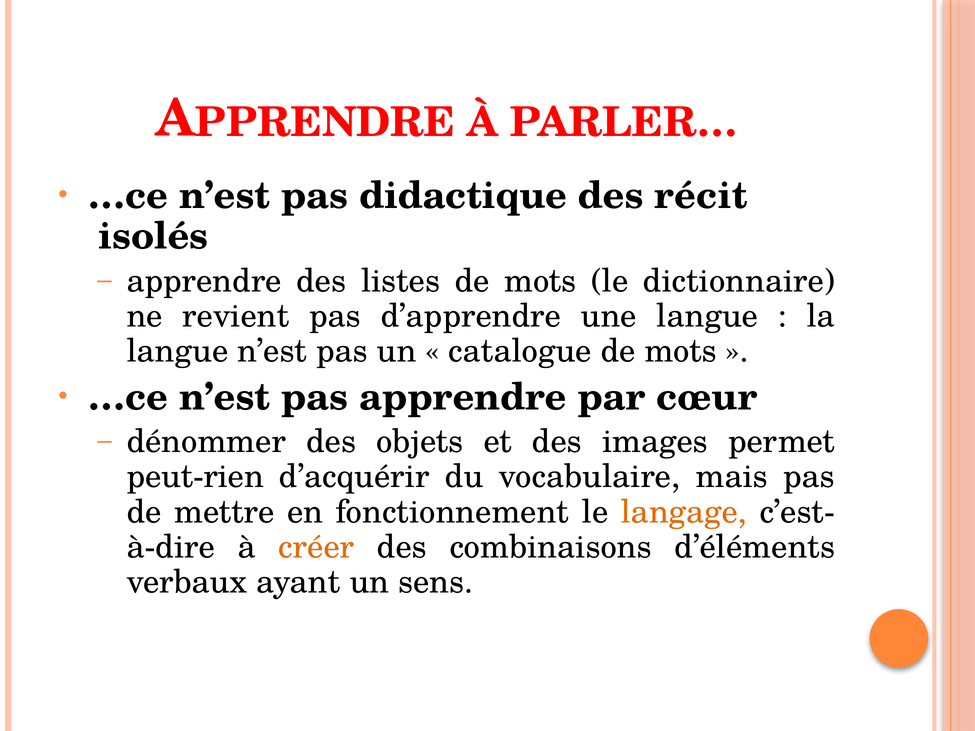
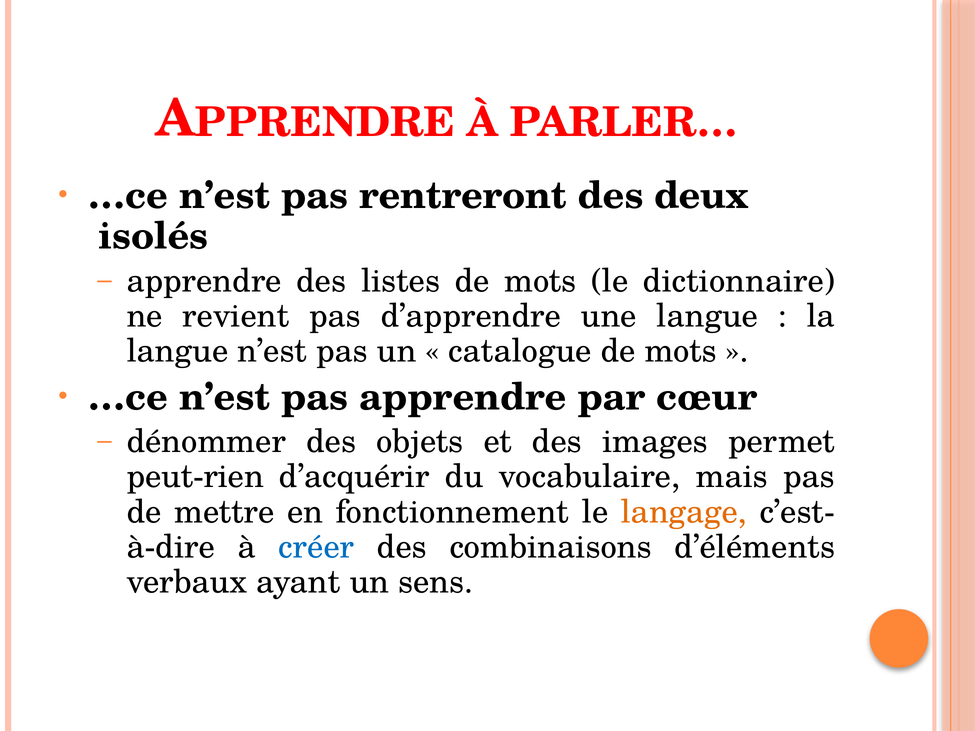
didactique: didactique -> rentreront
récit: récit -> deux
créer colour: orange -> blue
